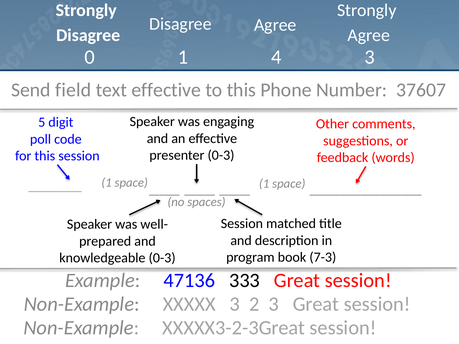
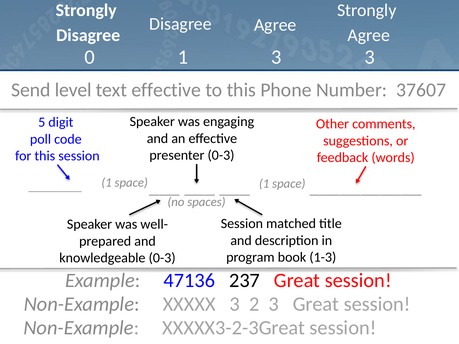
1 4: 4 -> 3
field: field -> level
7-3: 7-3 -> 1-3
333: 333 -> 237
